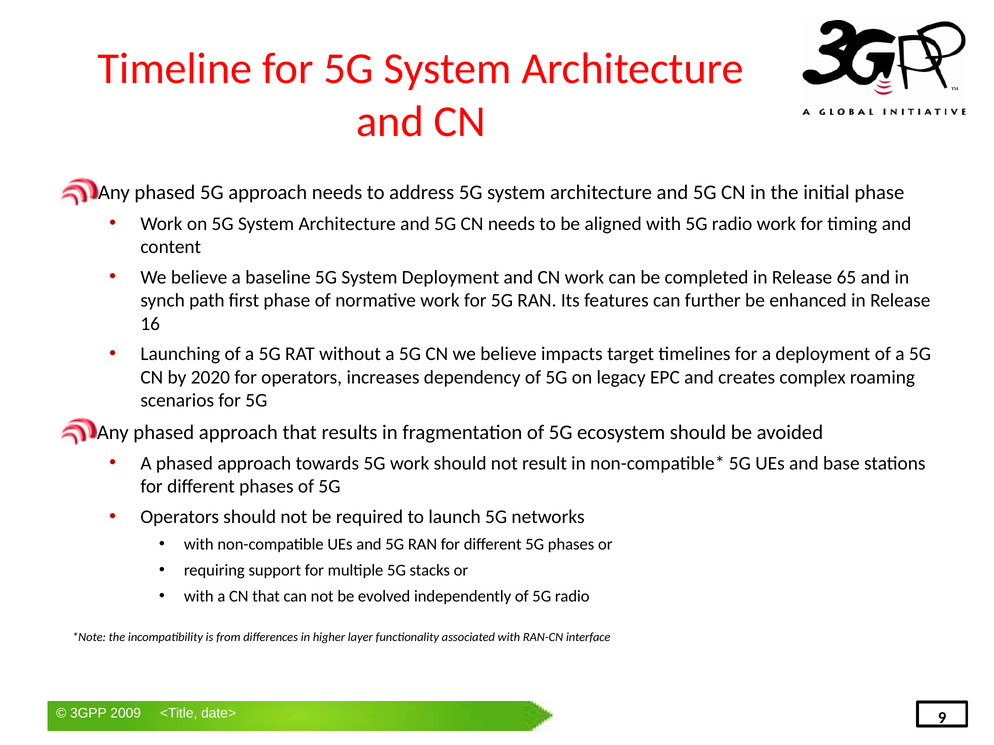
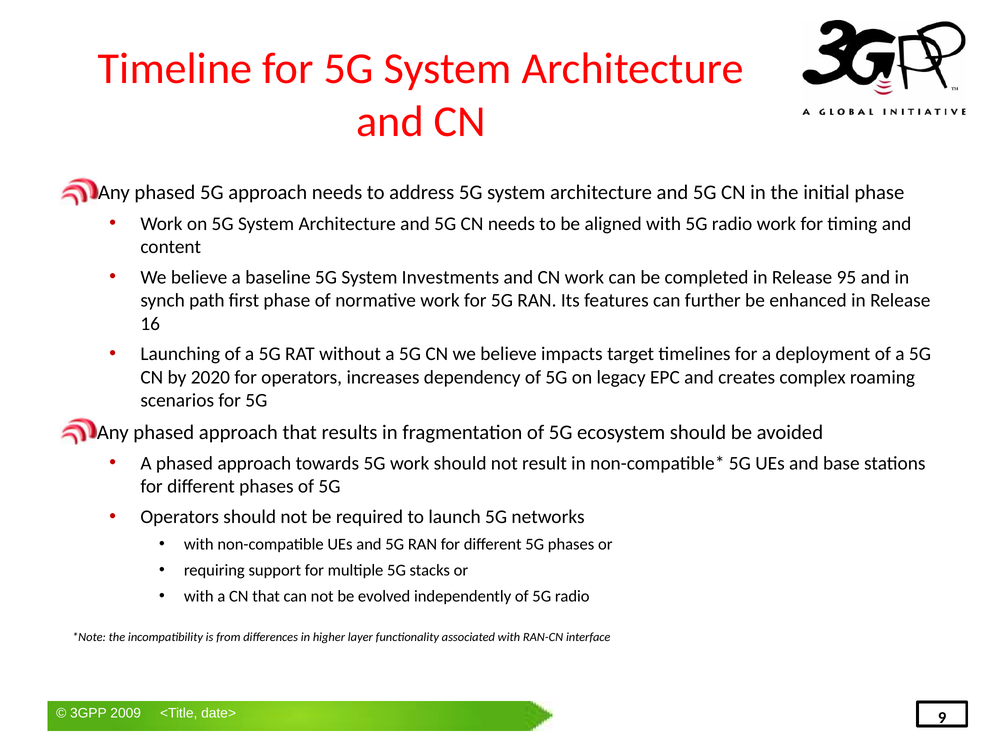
System Deployment: Deployment -> Investments
65: 65 -> 95
